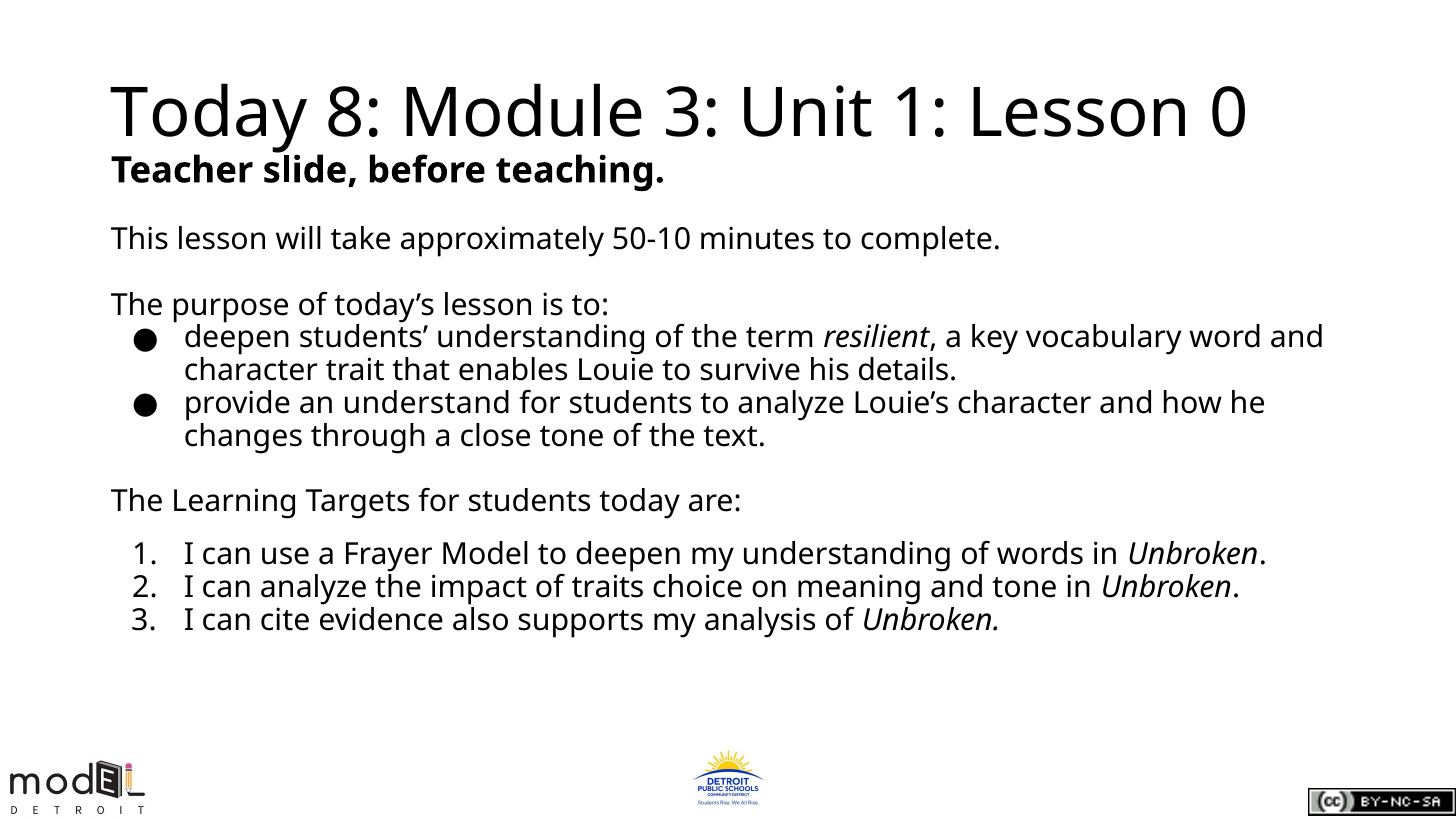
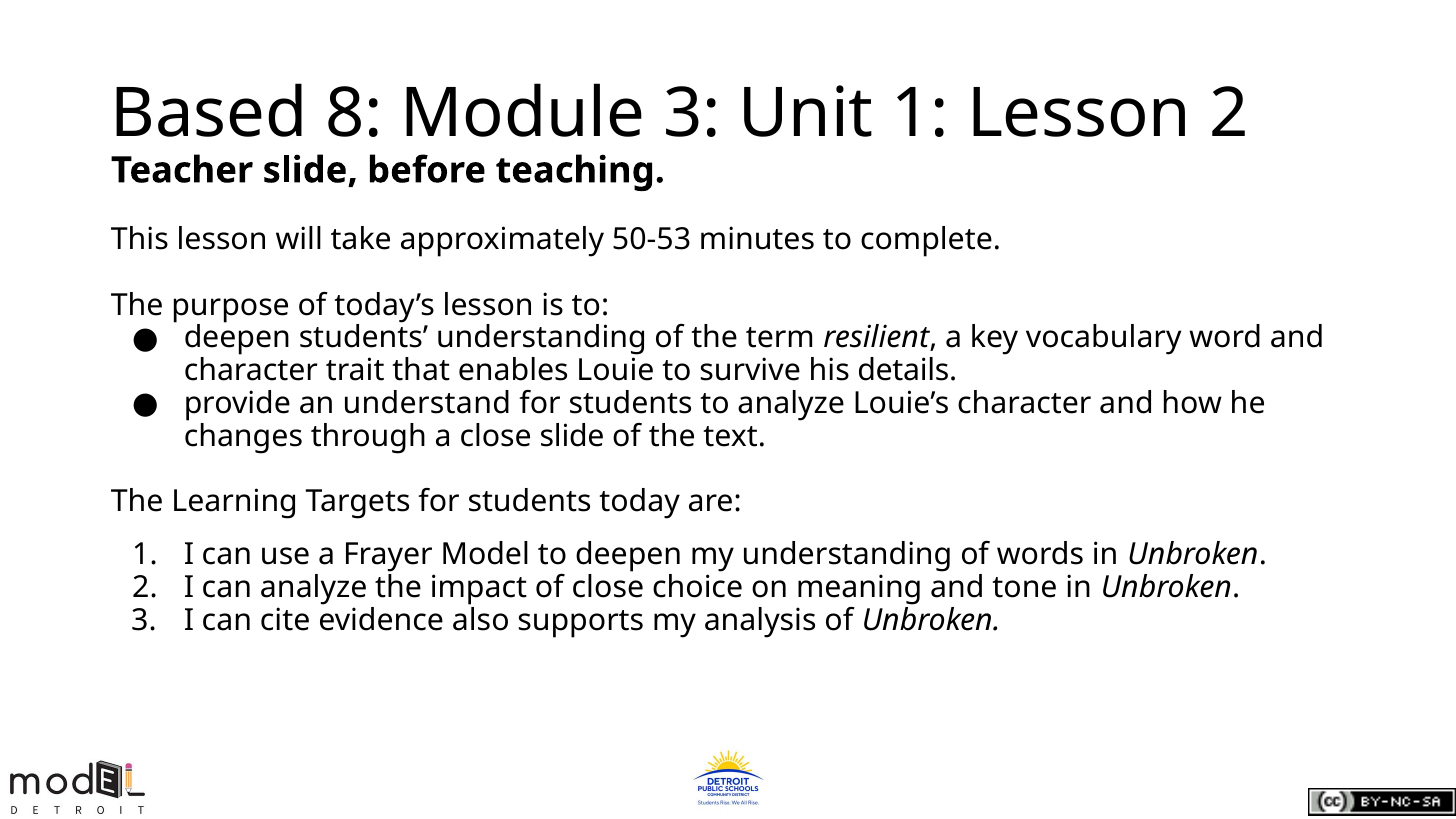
Today at (209, 113): Today -> Based
Lesson 0: 0 -> 2
50-10: 50-10 -> 50-53
close tone: tone -> slide
of traits: traits -> close
